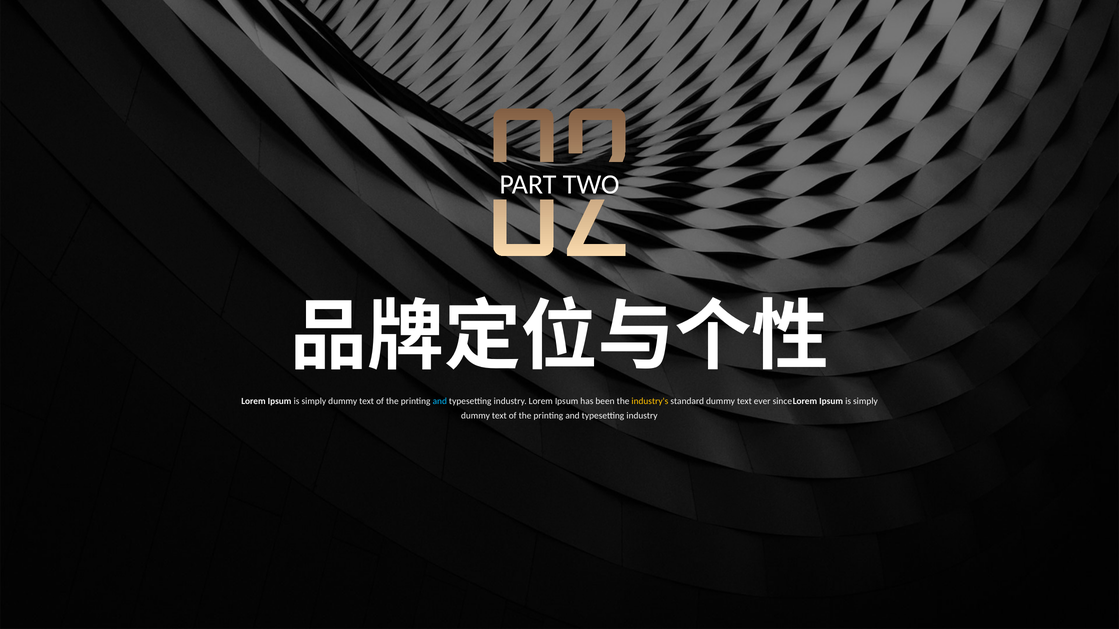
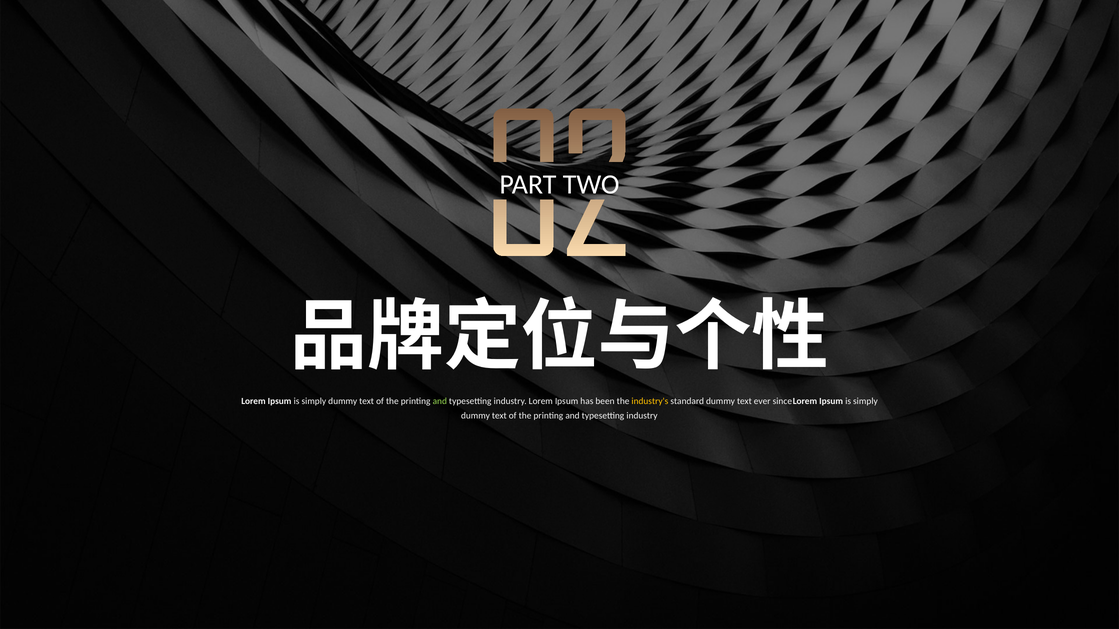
and at (440, 401) colour: light blue -> light green
